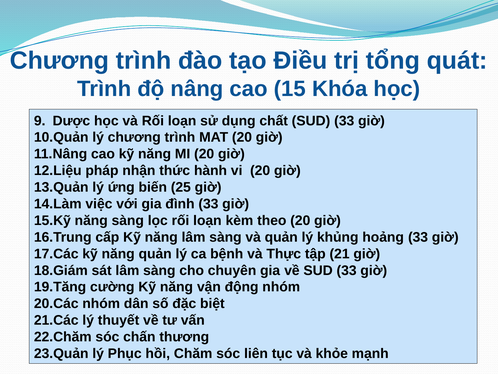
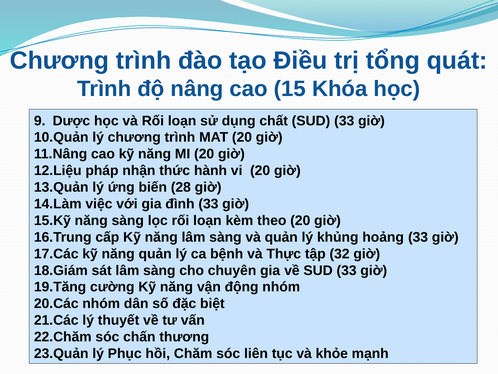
25: 25 -> 28
21: 21 -> 32
